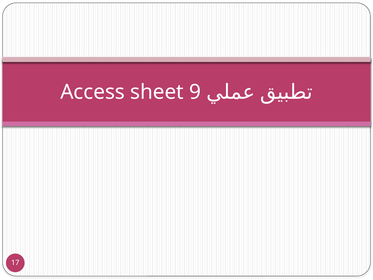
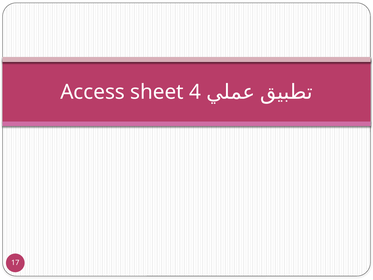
9: 9 -> 4
